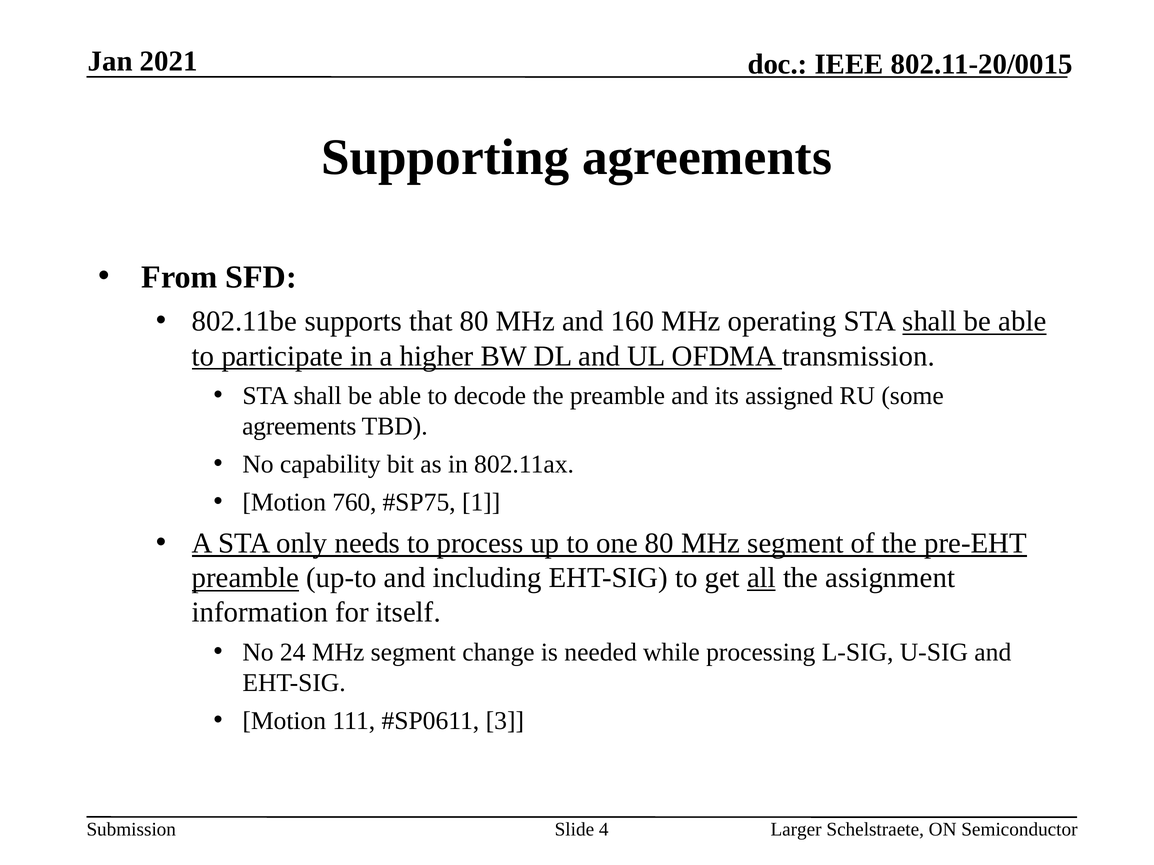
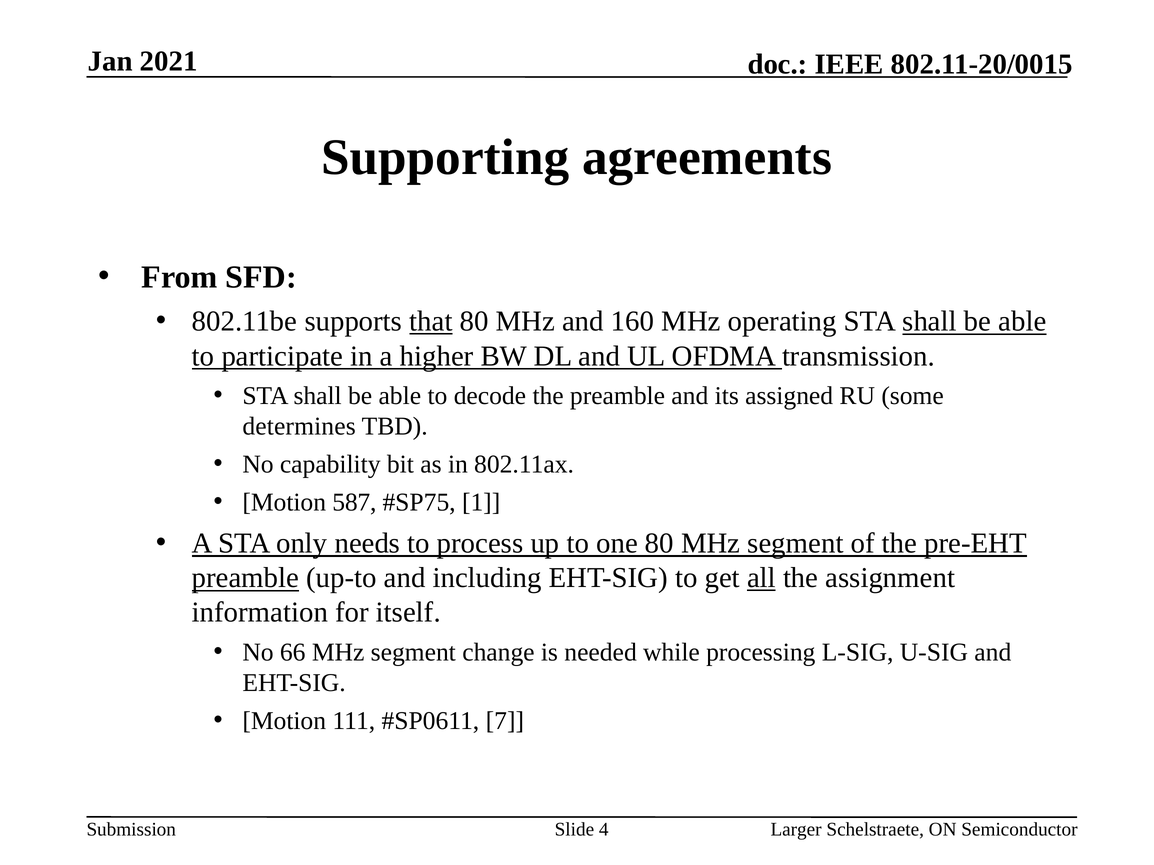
that underline: none -> present
agreements at (299, 427): agreements -> determines
760: 760 -> 587
24: 24 -> 66
3: 3 -> 7
